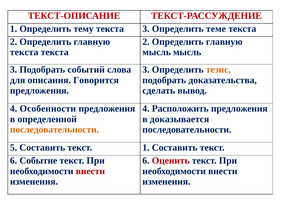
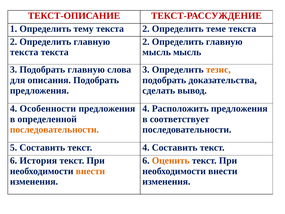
тему текста 3: 3 -> 2
Подобрать событий: событий -> главную
описания Говорится: Говорится -> Подобрать
доказывается: доказывается -> соответствует
текст 1: 1 -> 4
Событие: Событие -> История
Оценить colour: red -> orange
внести at (90, 171) colour: red -> orange
